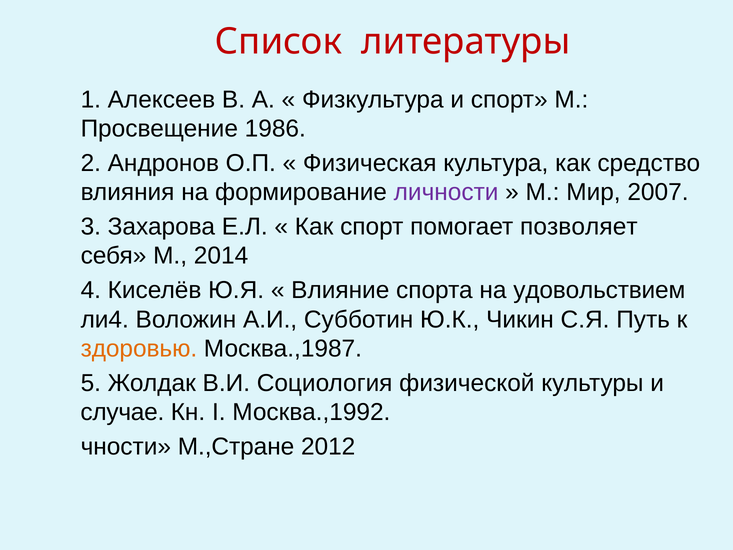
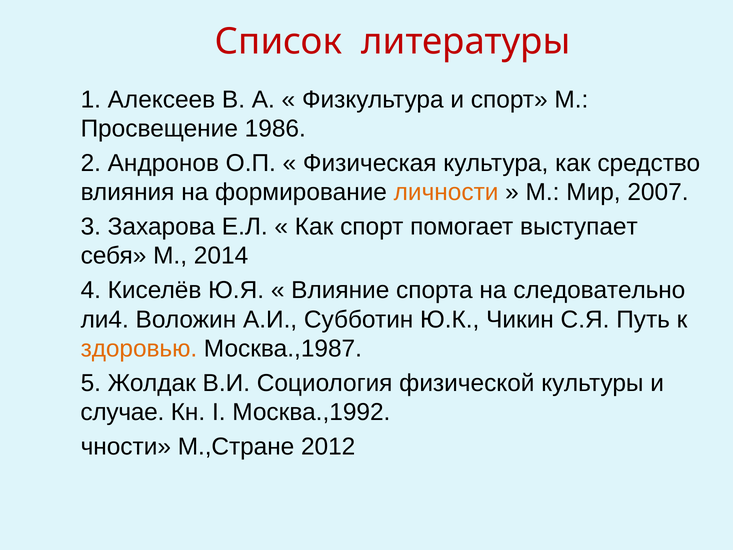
личности colour: purple -> orange
позволяет: позволяет -> выступает
удовольствием: удовольствием -> следовательно
